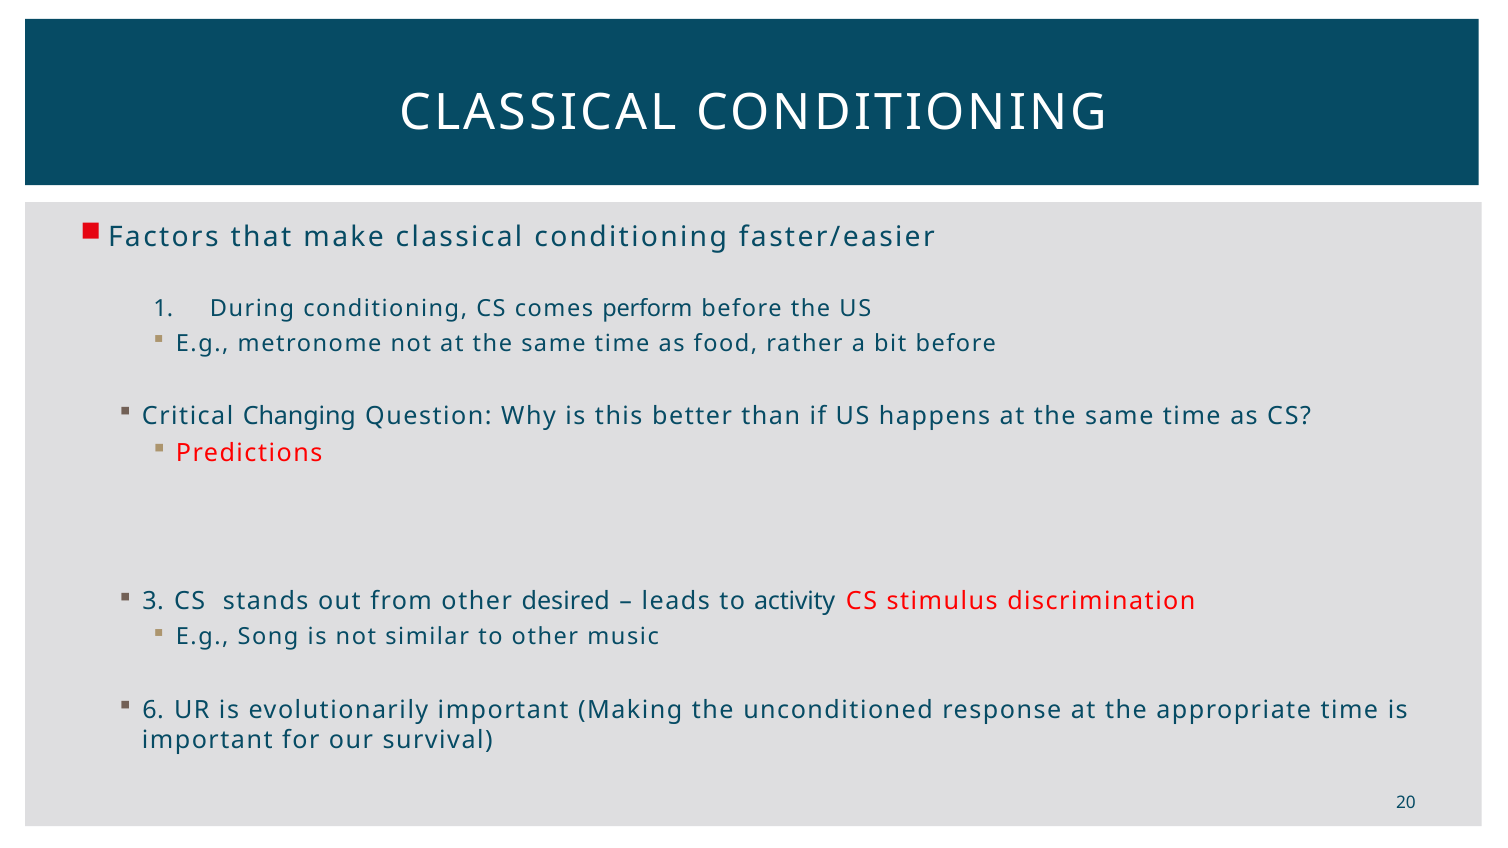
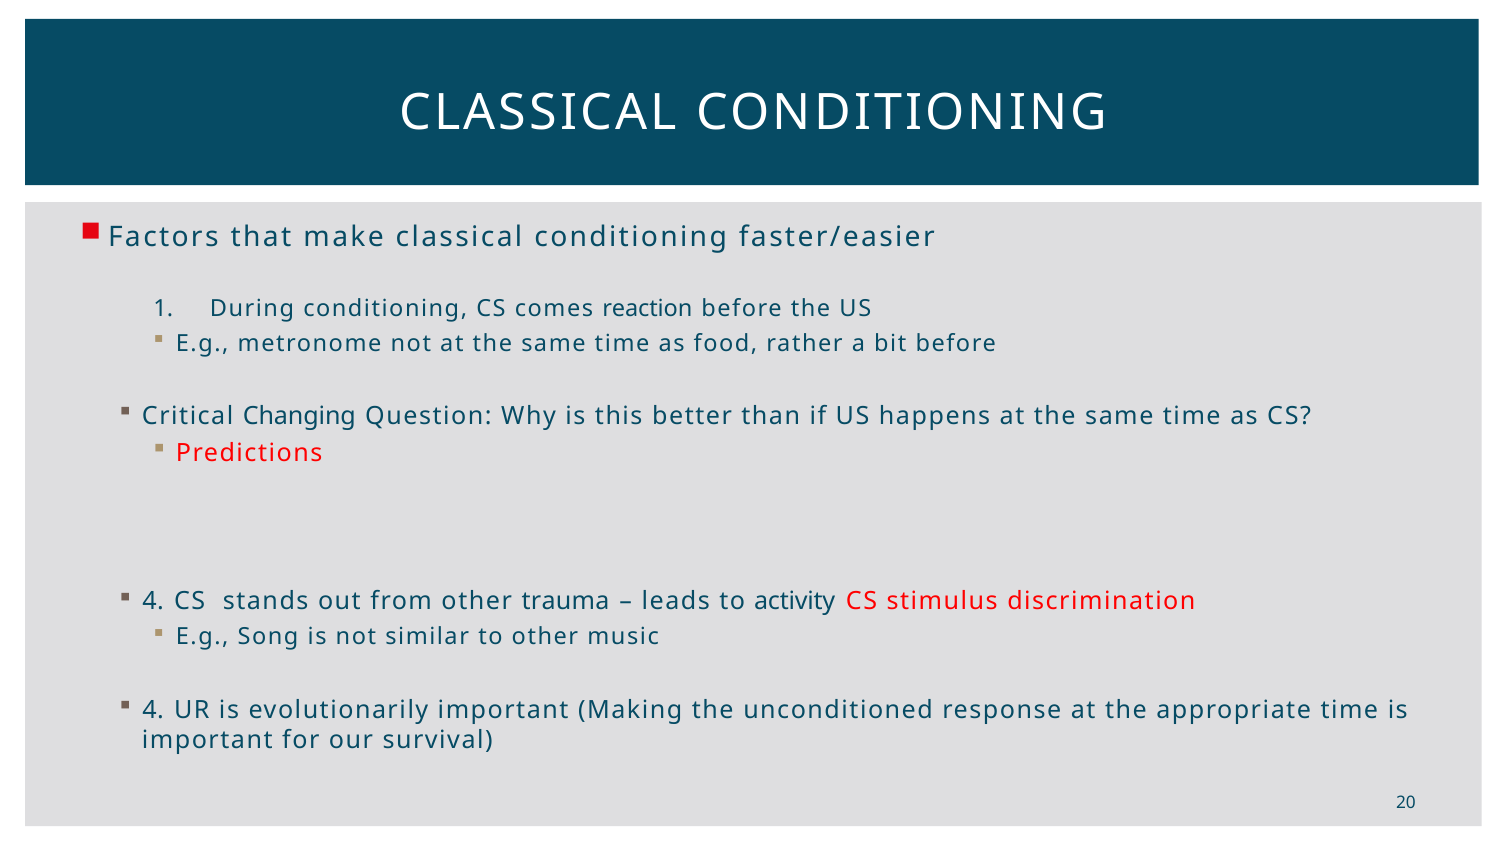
perform: perform -> reaction
3 at (153, 602): 3 -> 4
desired: desired -> trauma
6 at (153, 711): 6 -> 4
